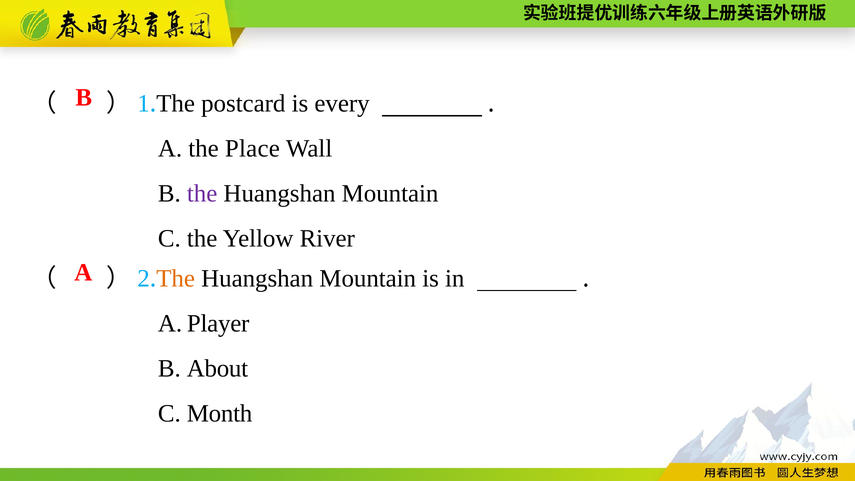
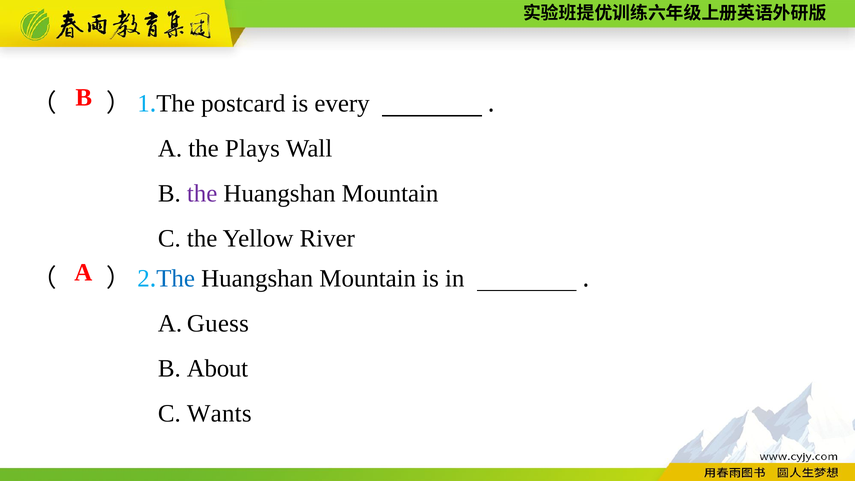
Place: Place -> Plays
The at (176, 279) colour: orange -> blue
Player: Player -> Guess
Month: Month -> Wants
